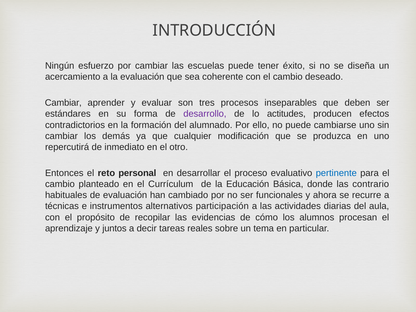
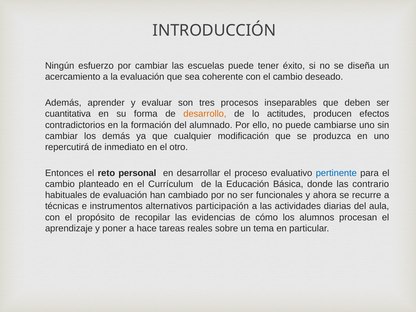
Cambiar at (63, 103): Cambiar -> Además
estándares: estándares -> cuantitativa
desarrollo colour: purple -> orange
juntos: juntos -> poner
decir: decir -> hace
